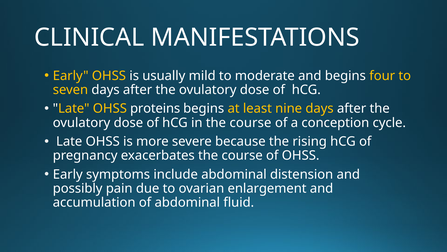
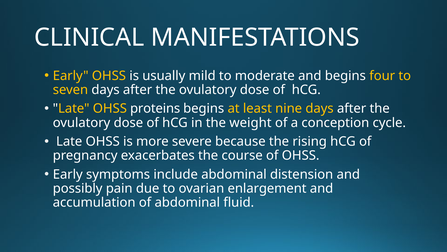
in the course: course -> weight
